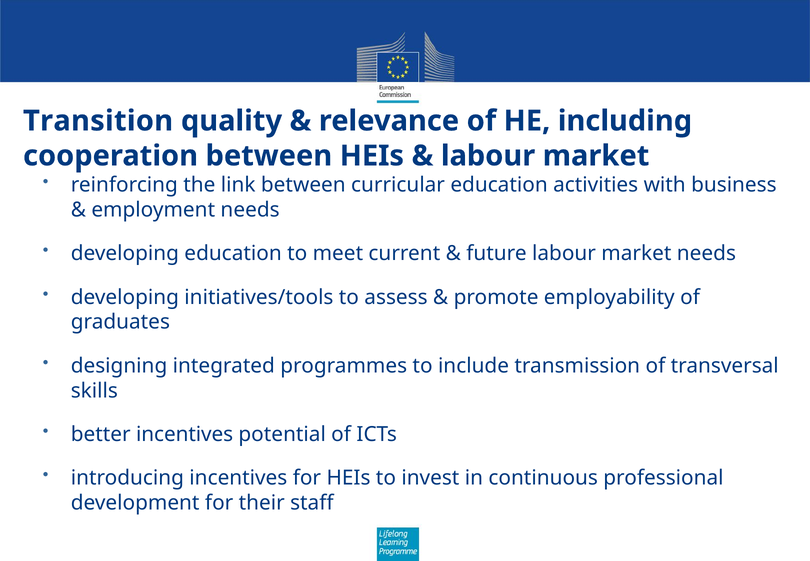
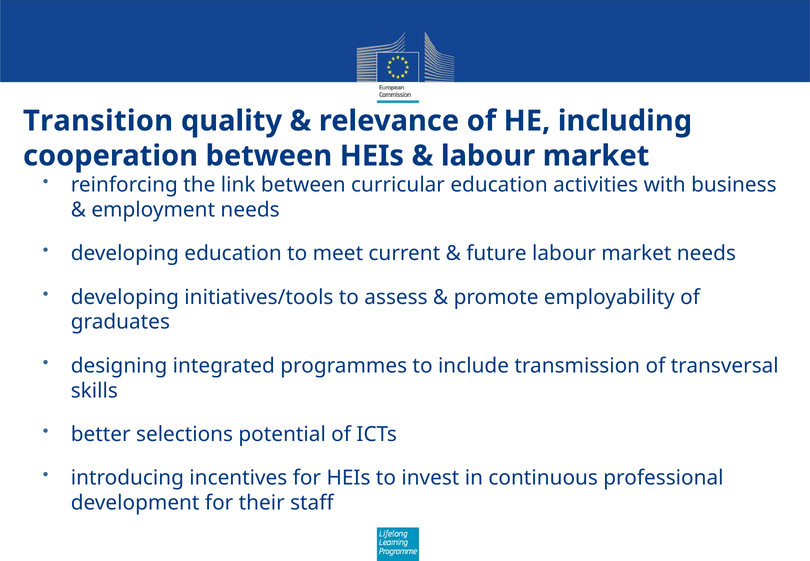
better incentives: incentives -> selections
